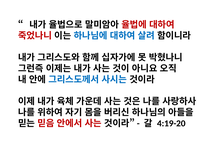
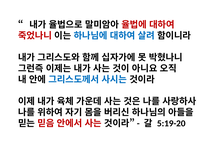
4:19-20: 4:19-20 -> 5:19-20
